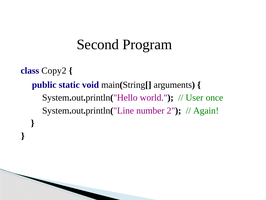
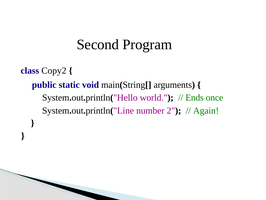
User: User -> Ends
